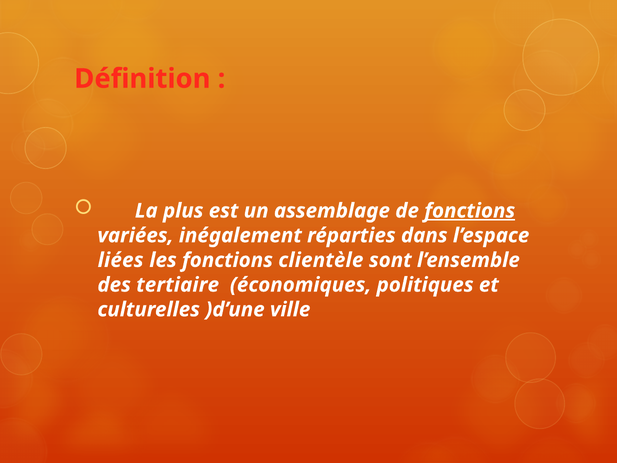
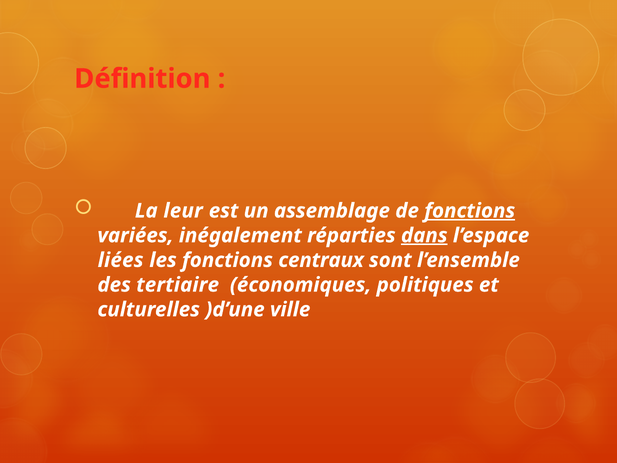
plus: plus -> leur
dans underline: none -> present
clientèle: clientèle -> centraux
